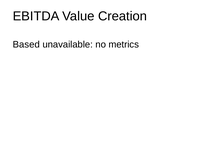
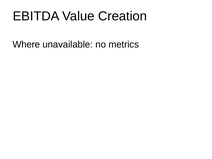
Based: Based -> Where
